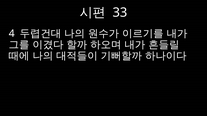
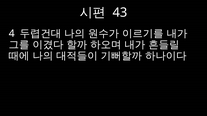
33: 33 -> 43
